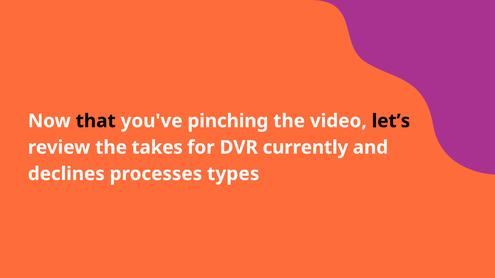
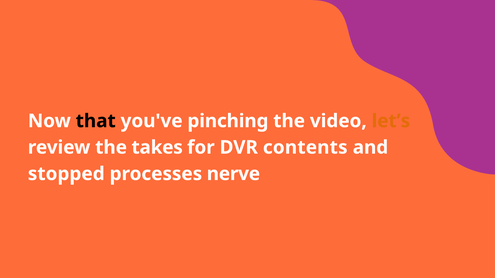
let’s colour: black -> orange
currently: currently -> contents
declines: declines -> stopped
types: types -> nerve
